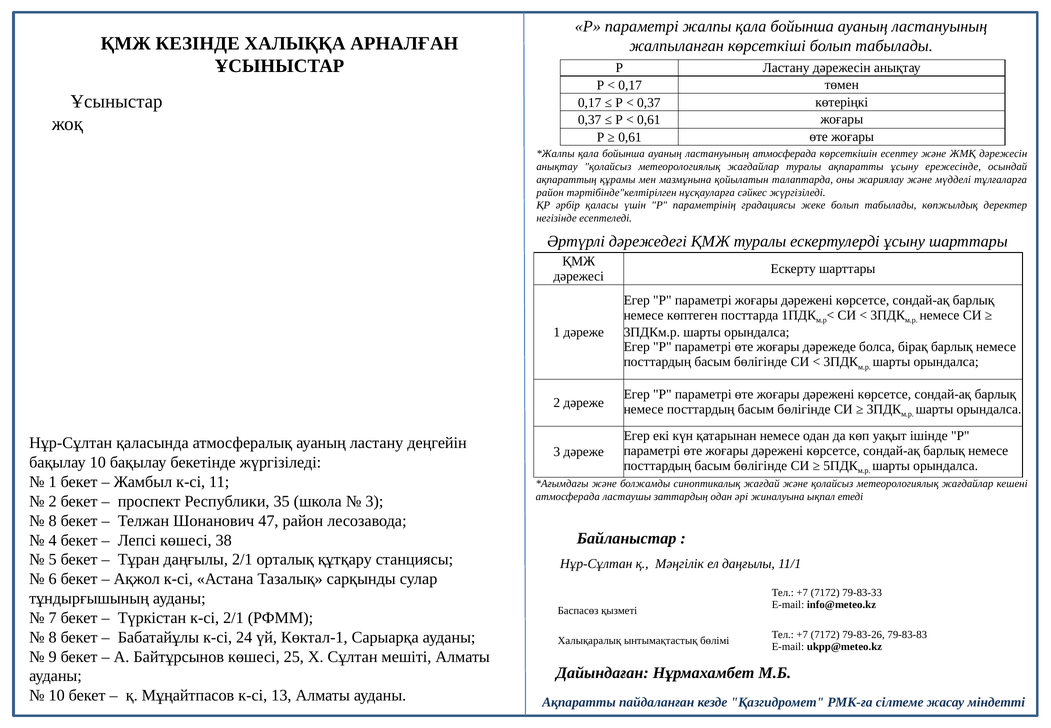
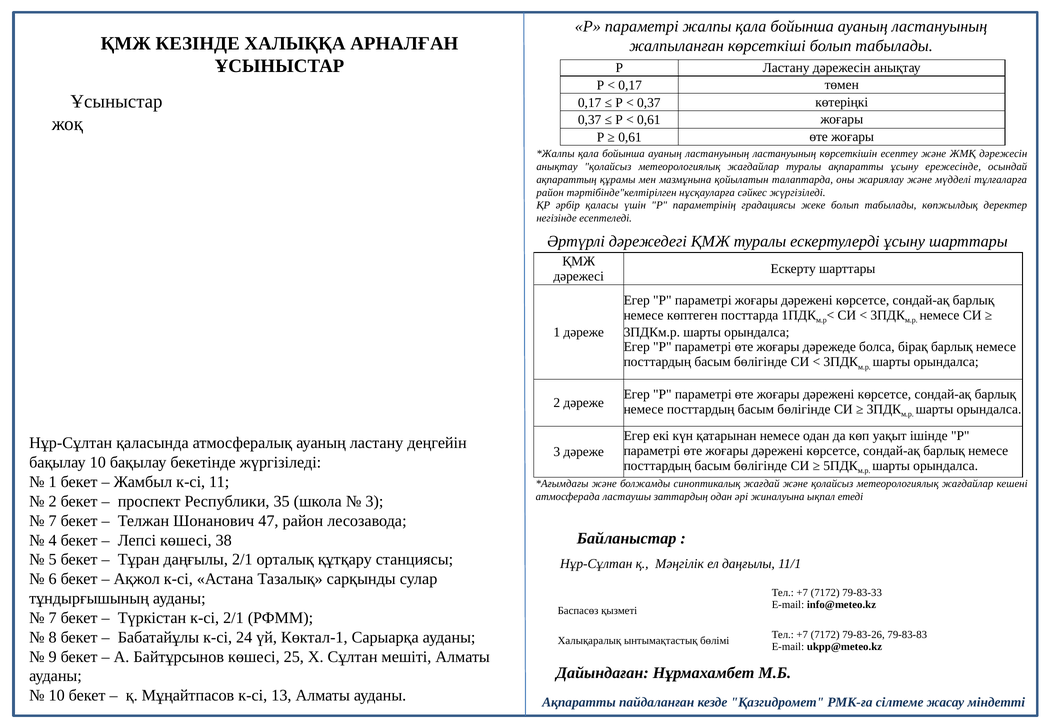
ластануының атмосферада: атмосферада -> ластануының
8 at (53, 521): 8 -> 7
